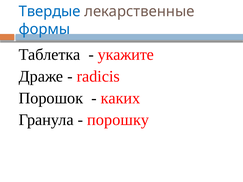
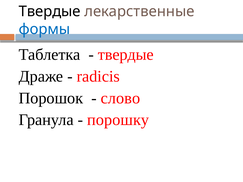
Твердые at (50, 11) colour: blue -> black
укажите at (126, 55): укажите -> твердые
каких: каких -> слово
